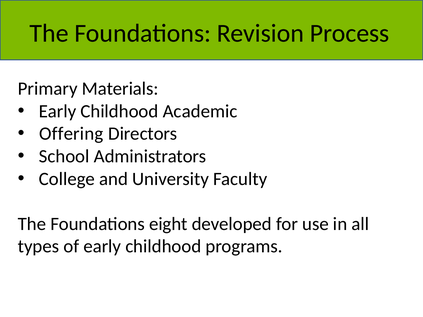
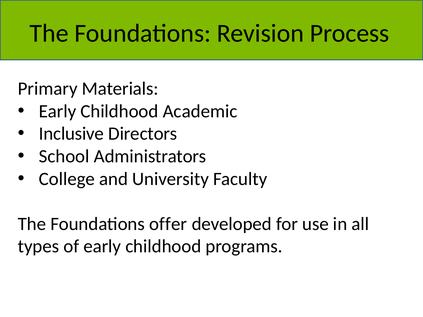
Offering: Offering -> Inclusive
eight: eight -> offer
